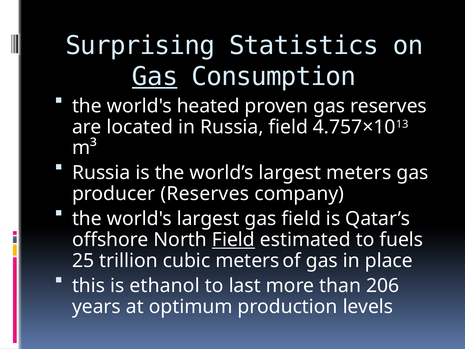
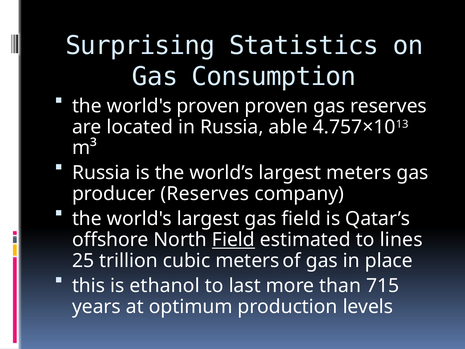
Gas at (155, 77) underline: present -> none
world's heated: heated -> proven
Russia field: field -> able
fuels: fuels -> lines
206: 206 -> 715
